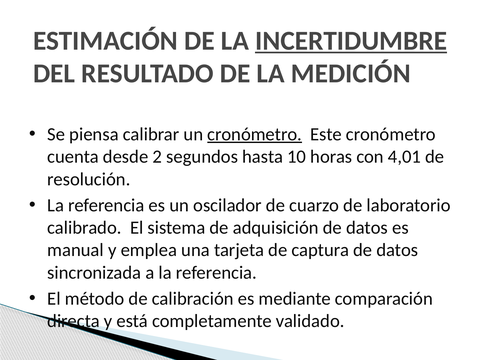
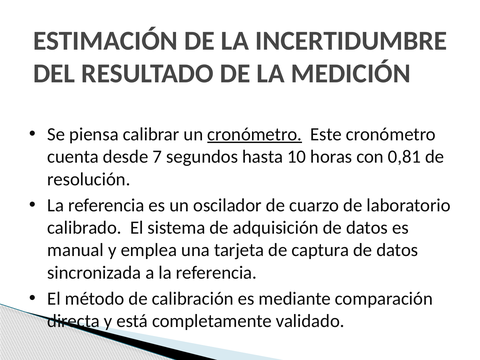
INCERTIDUMBRE underline: present -> none
2: 2 -> 7
4,01: 4,01 -> 0,81
